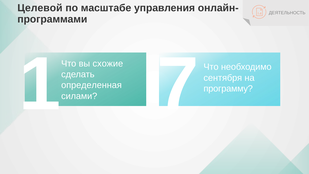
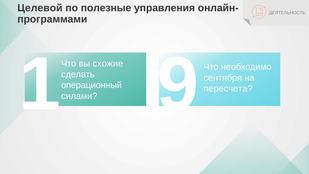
масштабе: масштабе -> полезные
определенная: определенная -> операционный
программу: программу -> пересчета
7: 7 -> 9
